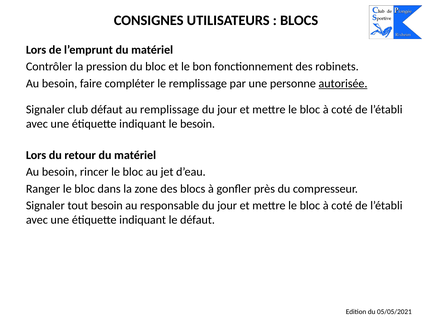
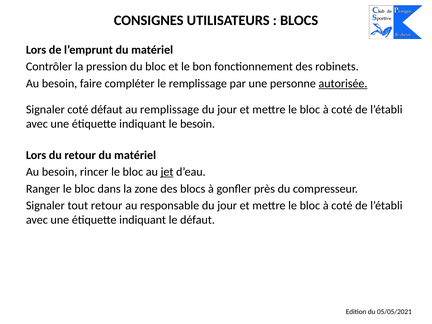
Signaler club: club -> coté
jet underline: none -> present
tout besoin: besoin -> retour
